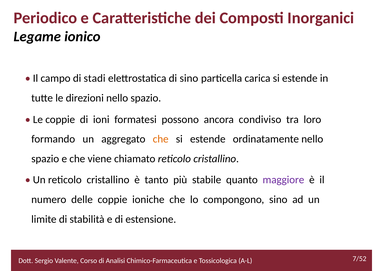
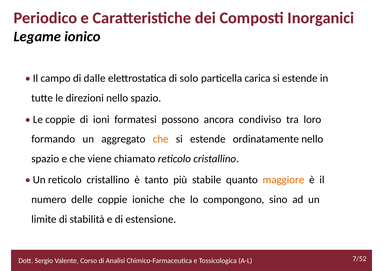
stadi: stadi -> dalle
di sino: sino -> solo
maggiore colour: purple -> orange
